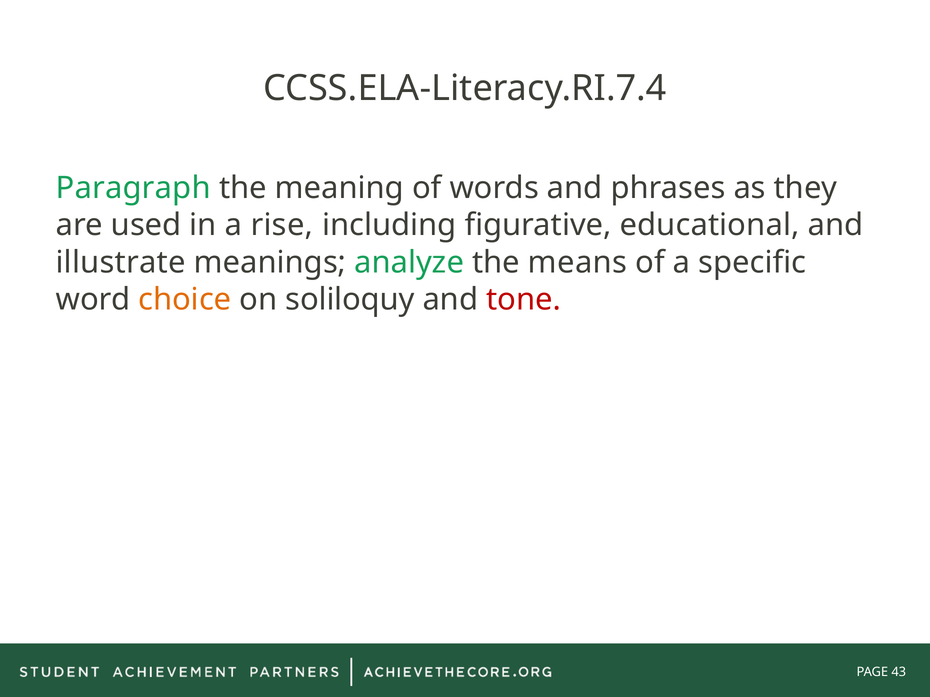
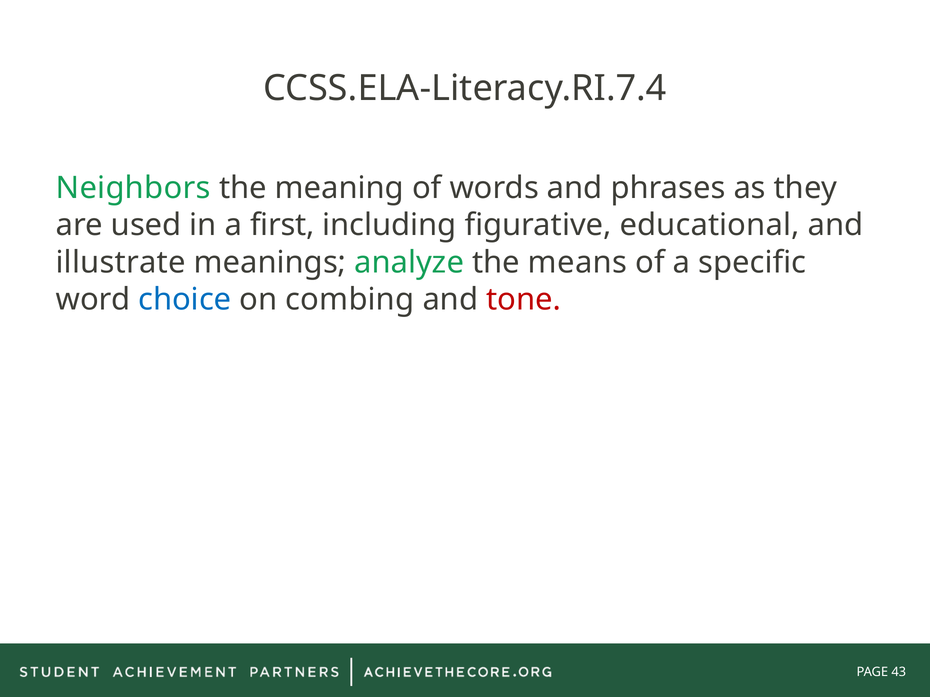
Paragraph: Paragraph -> Neighbors
rise: rise -> first
choice colour: orange -> blue
soliloquy: soliloquy -> combing
